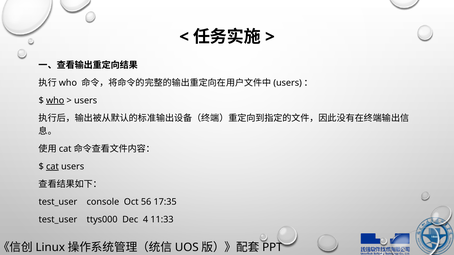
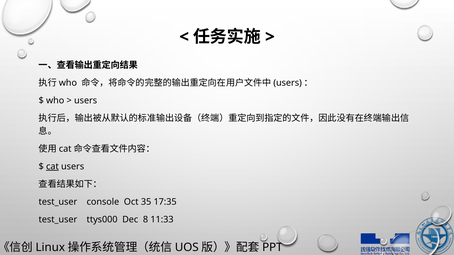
who underline: present -> none
56: 56 -> 35
4: 4 -> 8
